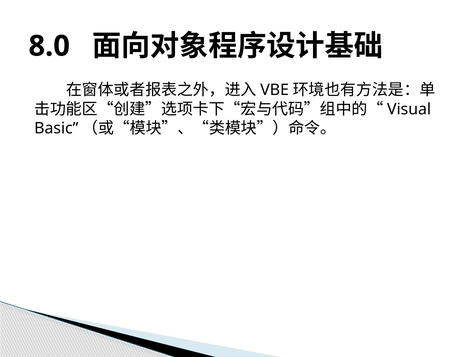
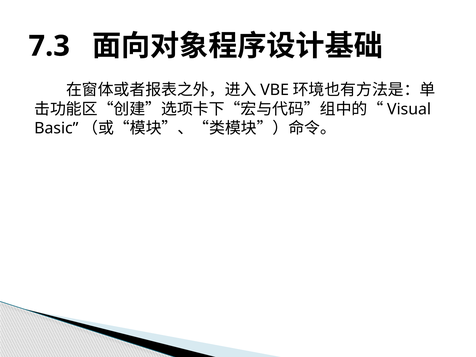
8.0: 8.0 -> 7.3
